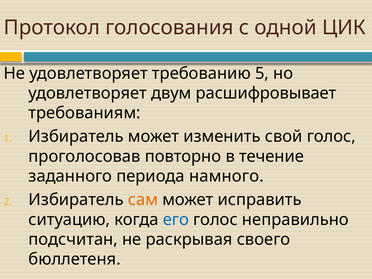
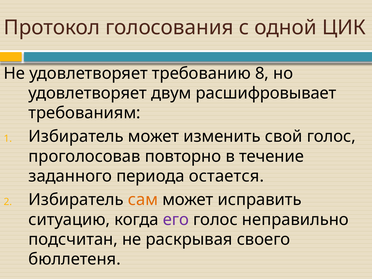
5: 5 -> 8
намного: намного -> остается
его colour: blue -> purple
